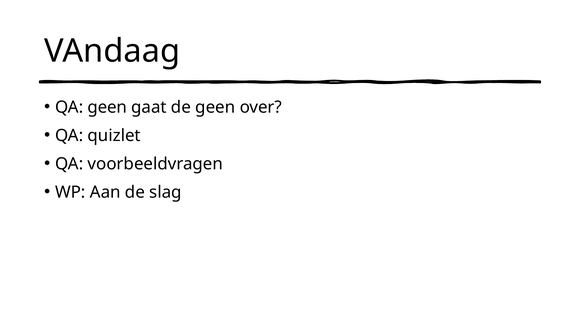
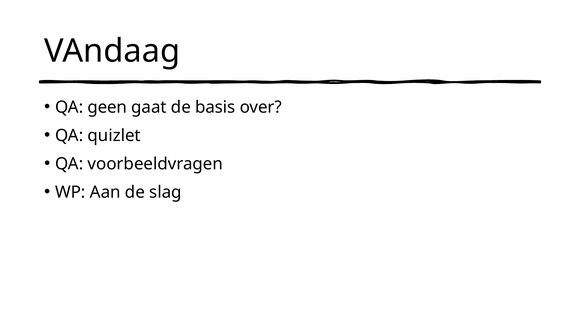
de geen: geen -> basis
